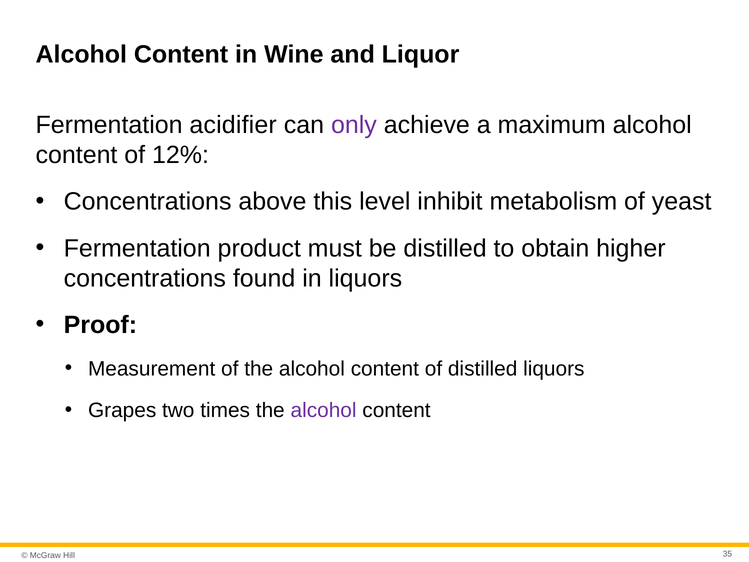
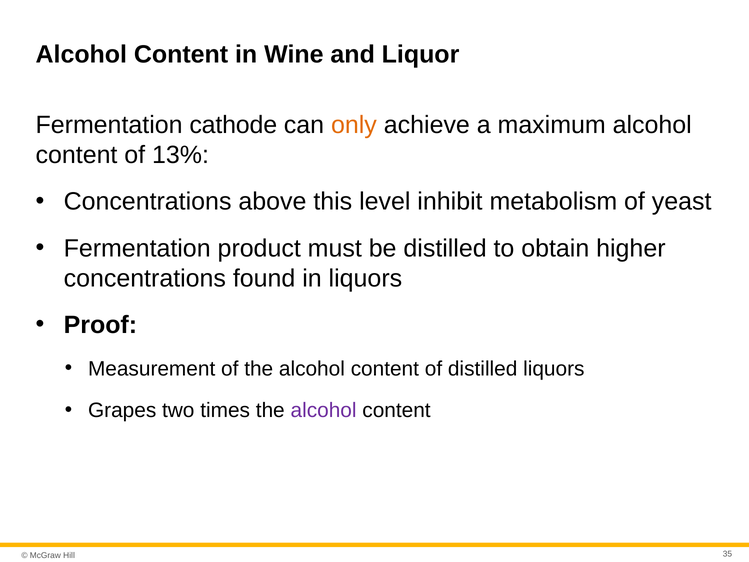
acidifier: acidifier -> cathode
only colour: purple -> orange
12%: 12% -> 13%
